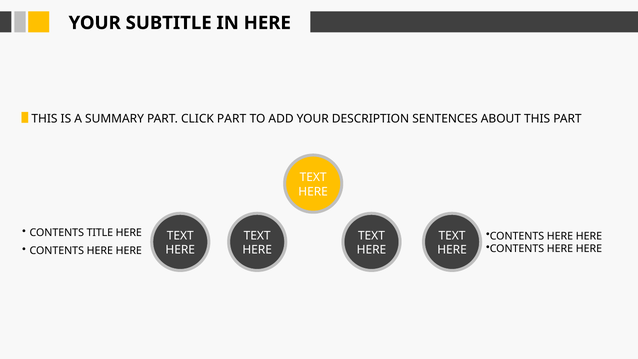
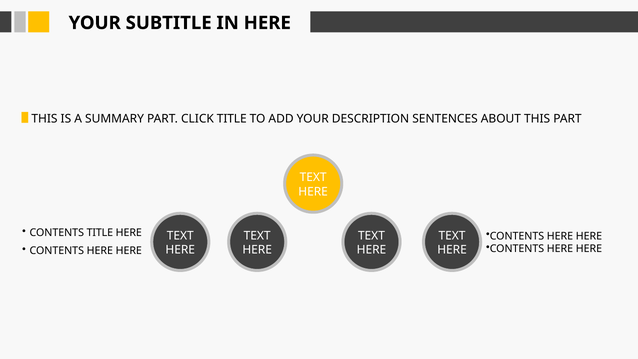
CLICK PART: PART -> TITLE
